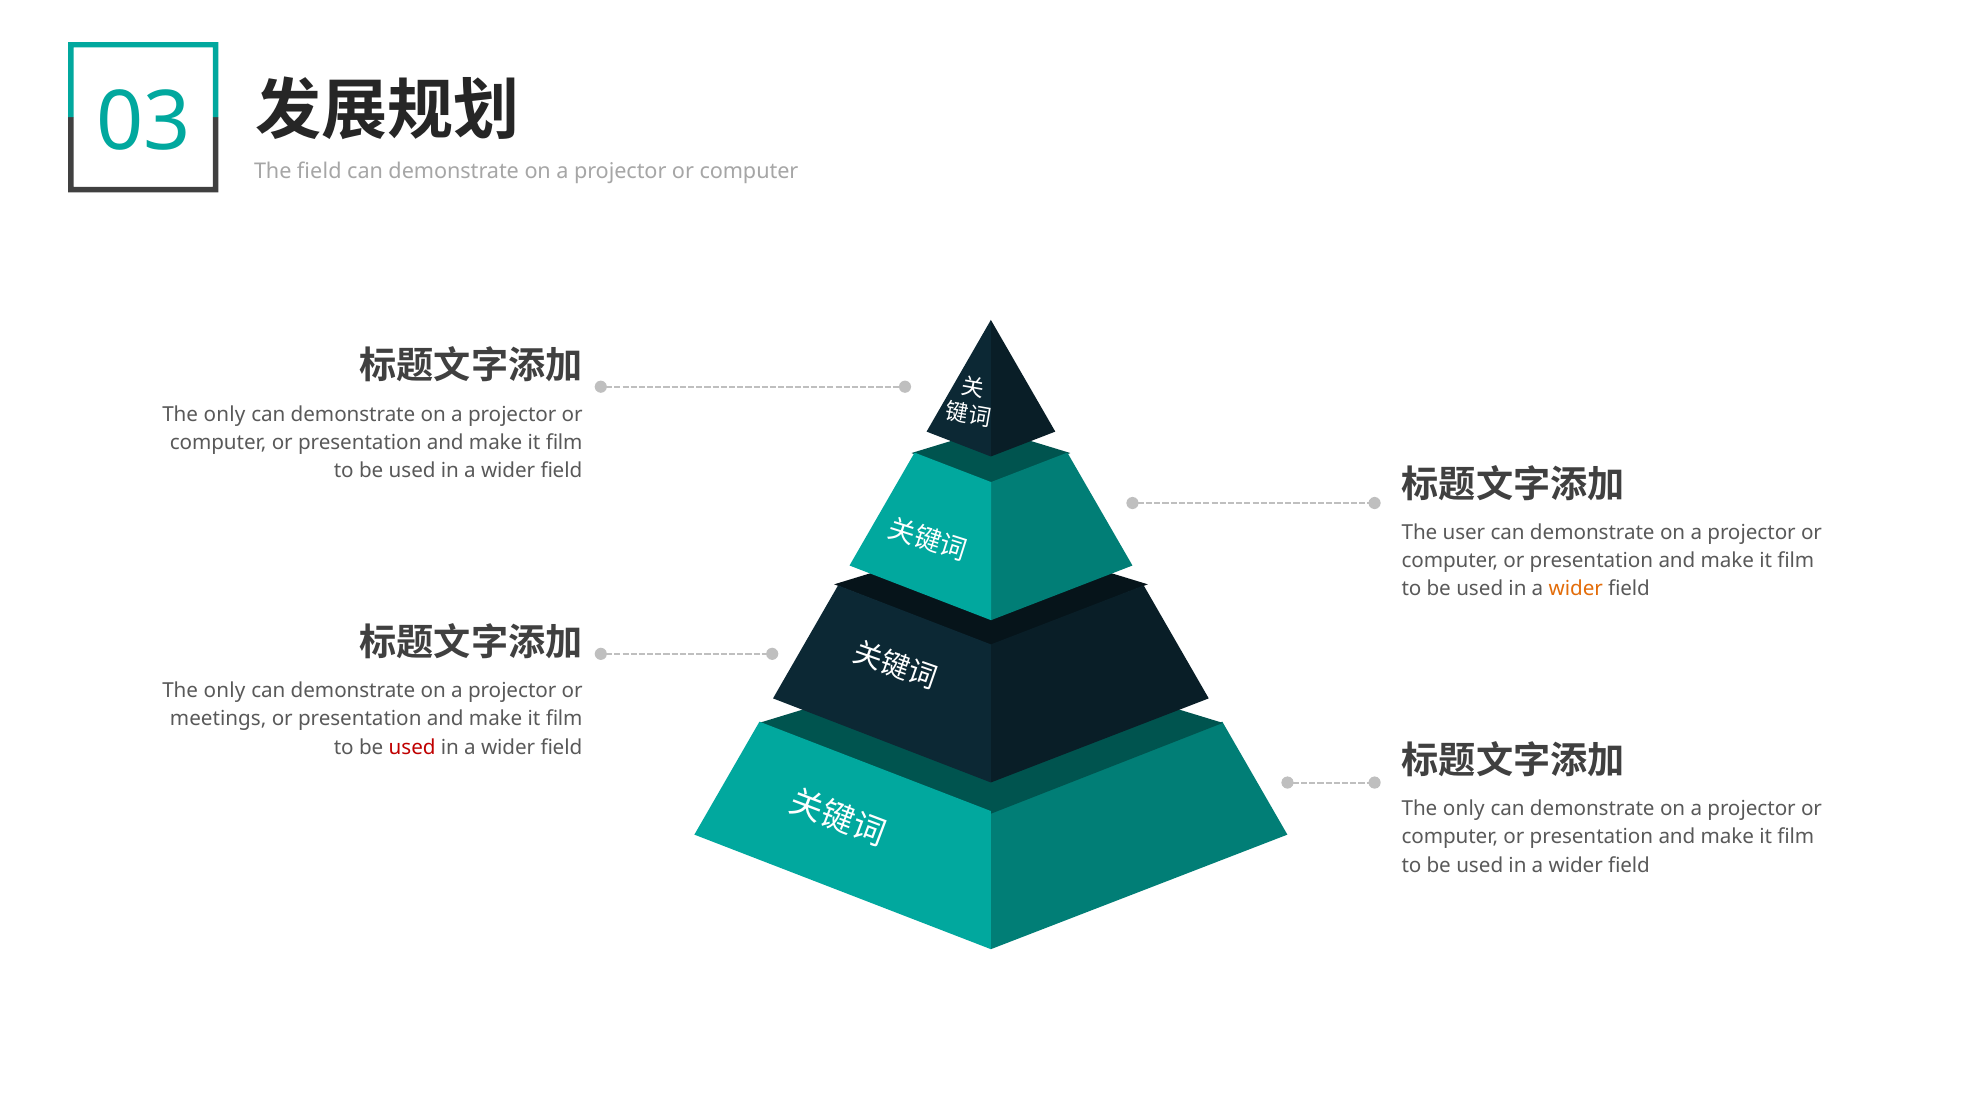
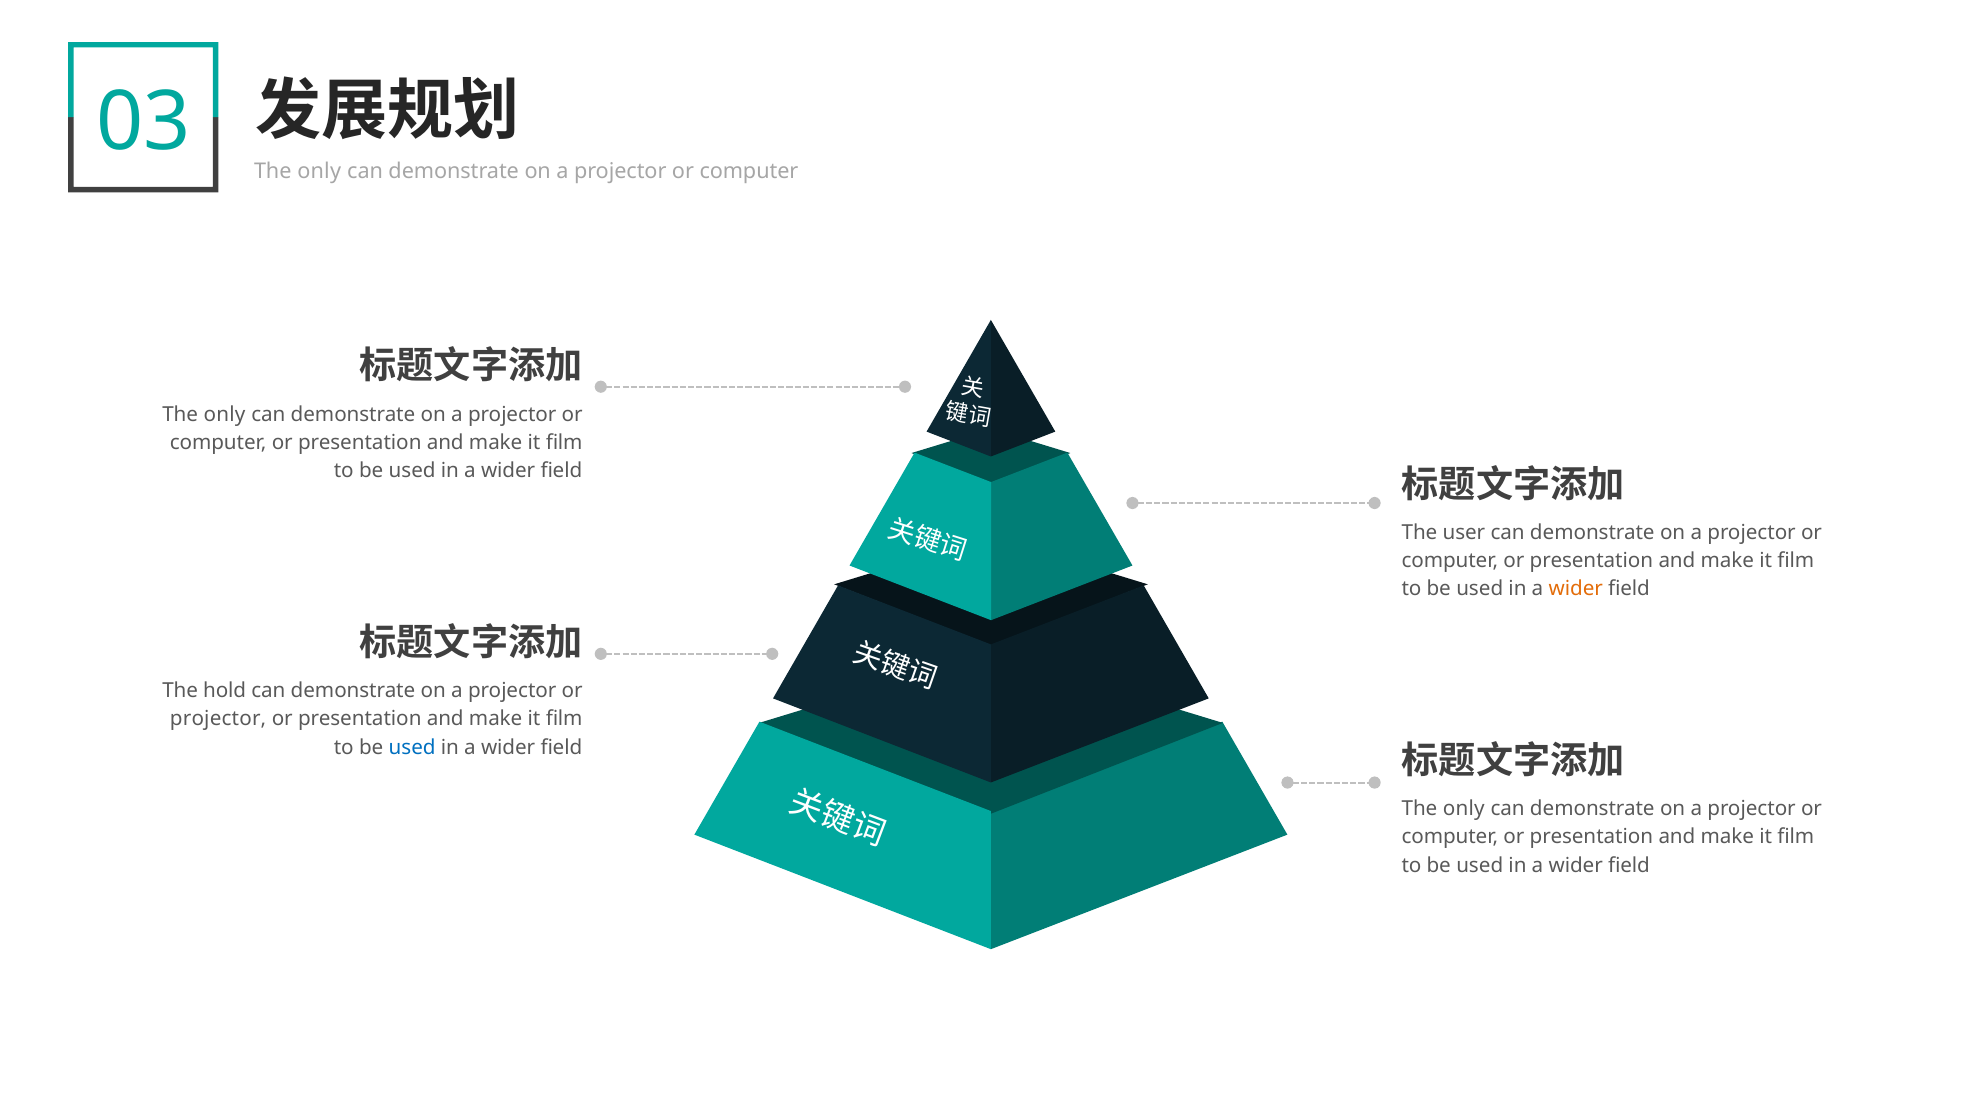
field at (319, 172): field -> only
only at (224, 691): only -> hold
meetings at (218, 719): meetings -> projector
used at (412, 747) colour: red -> blue
